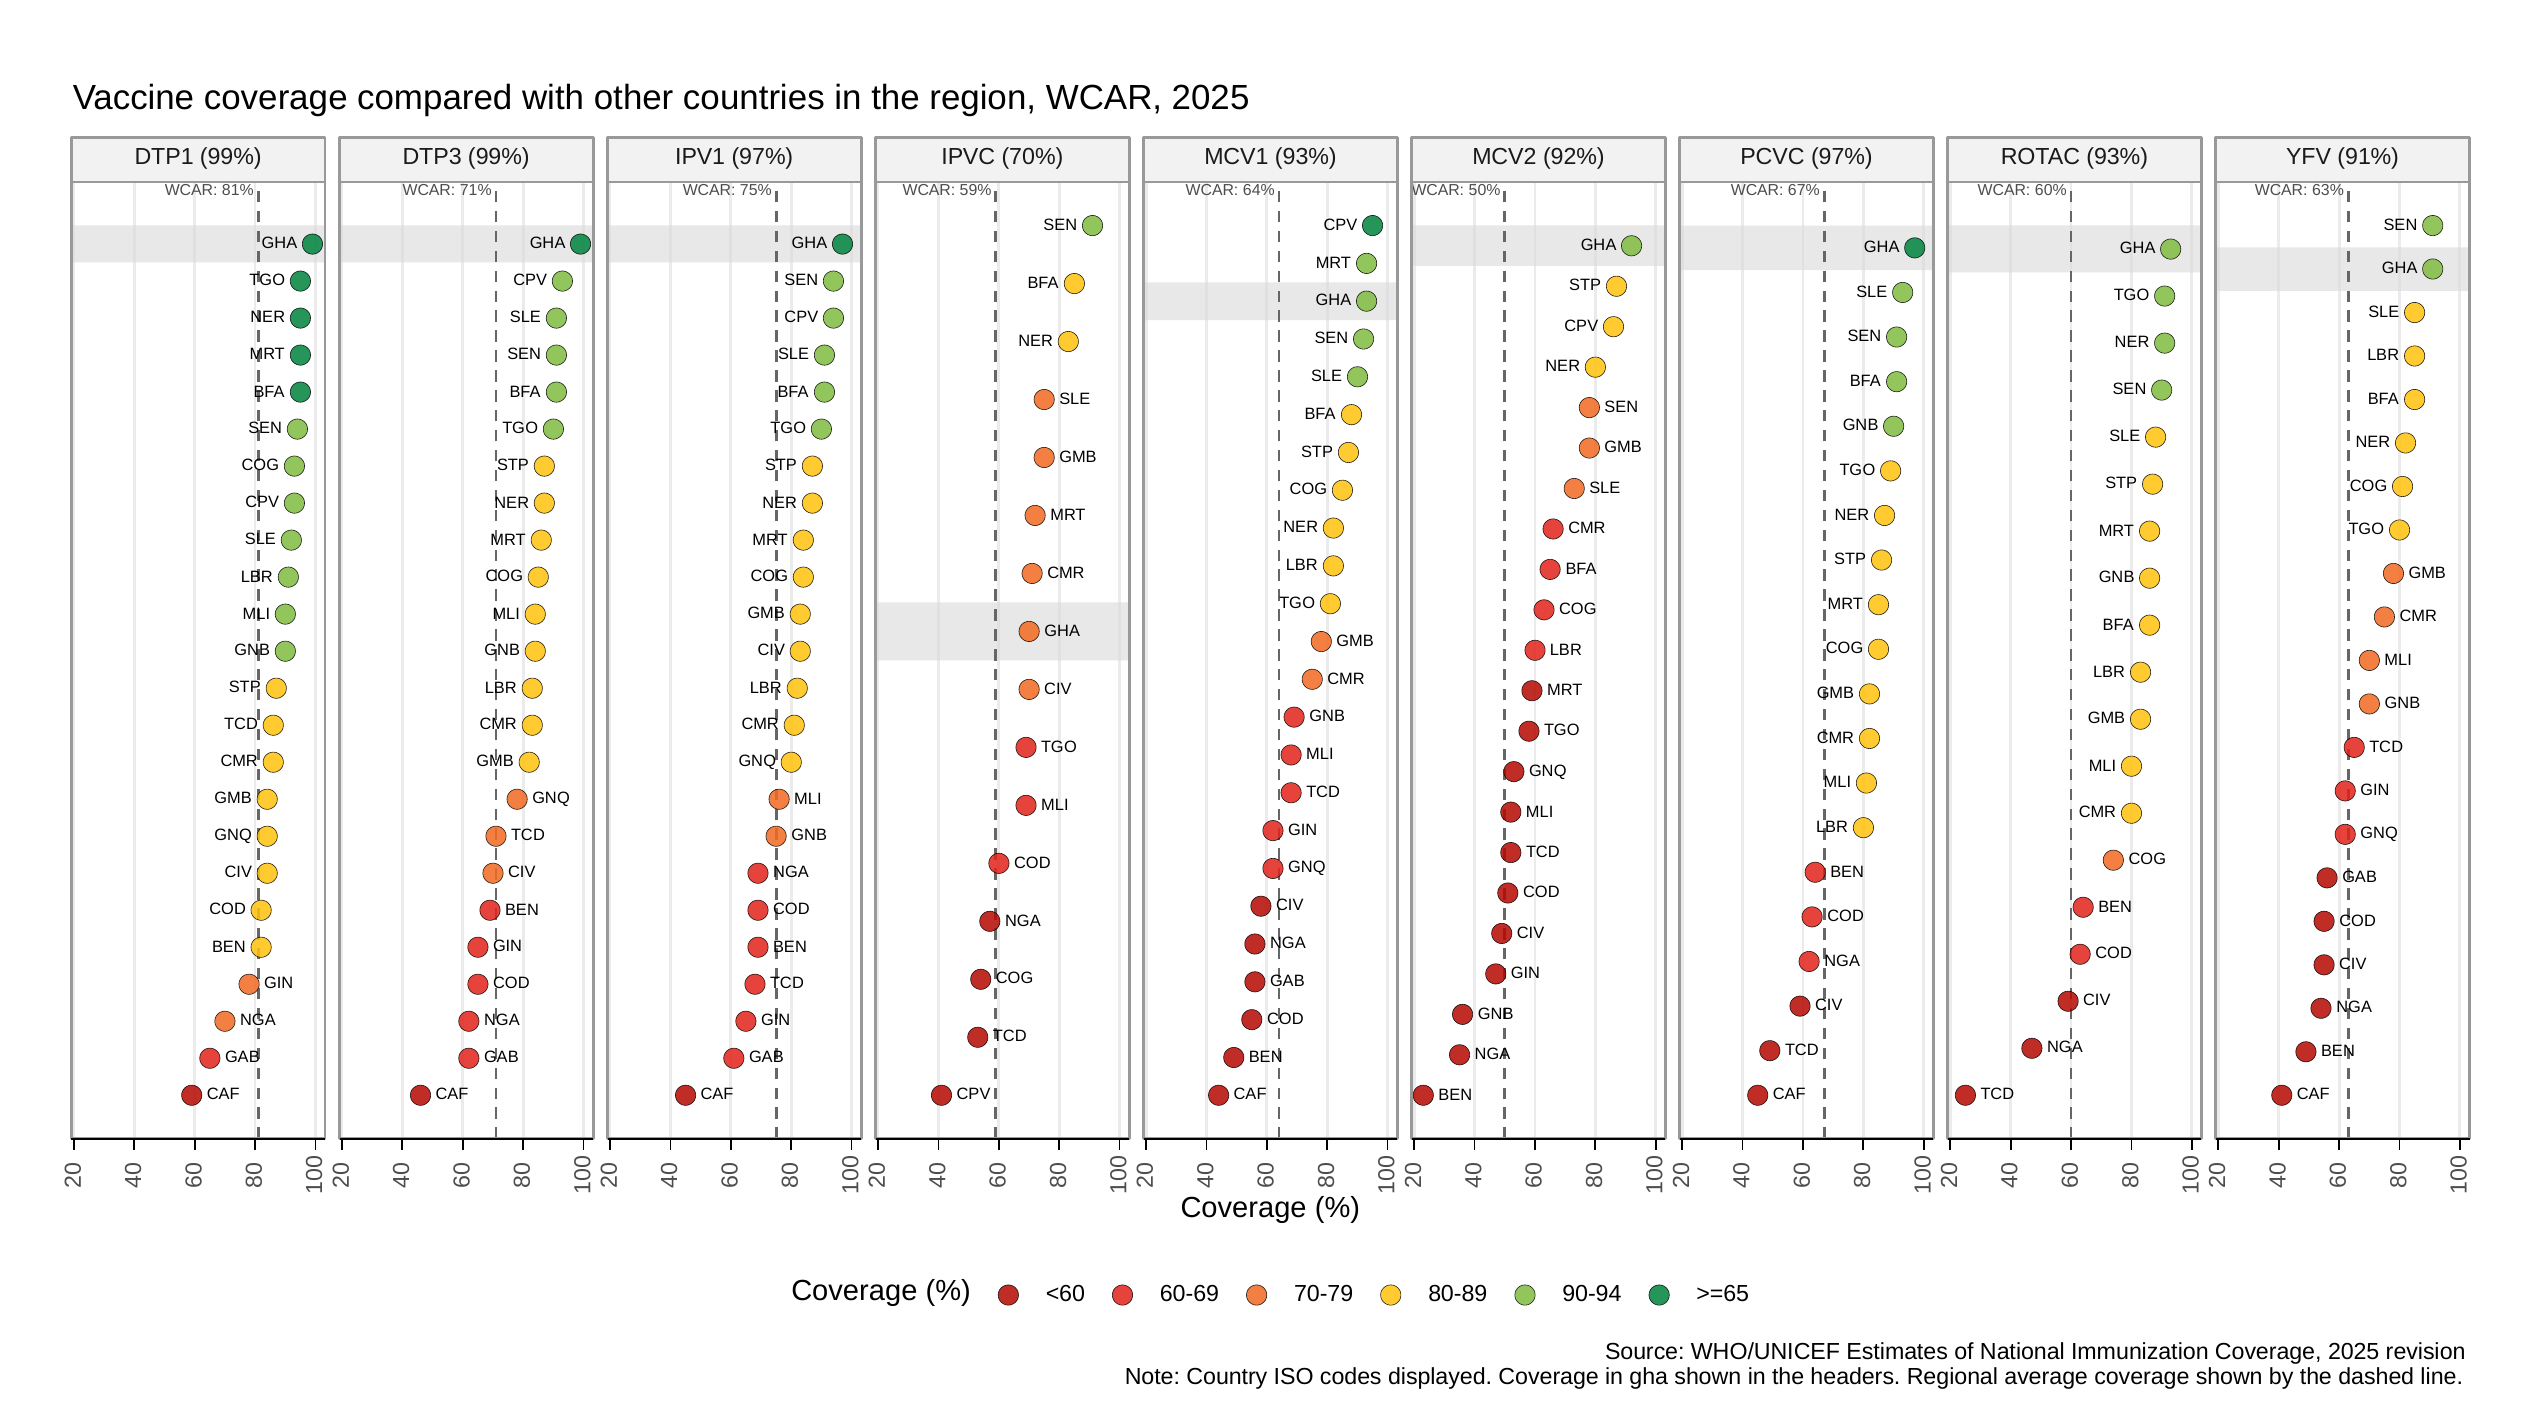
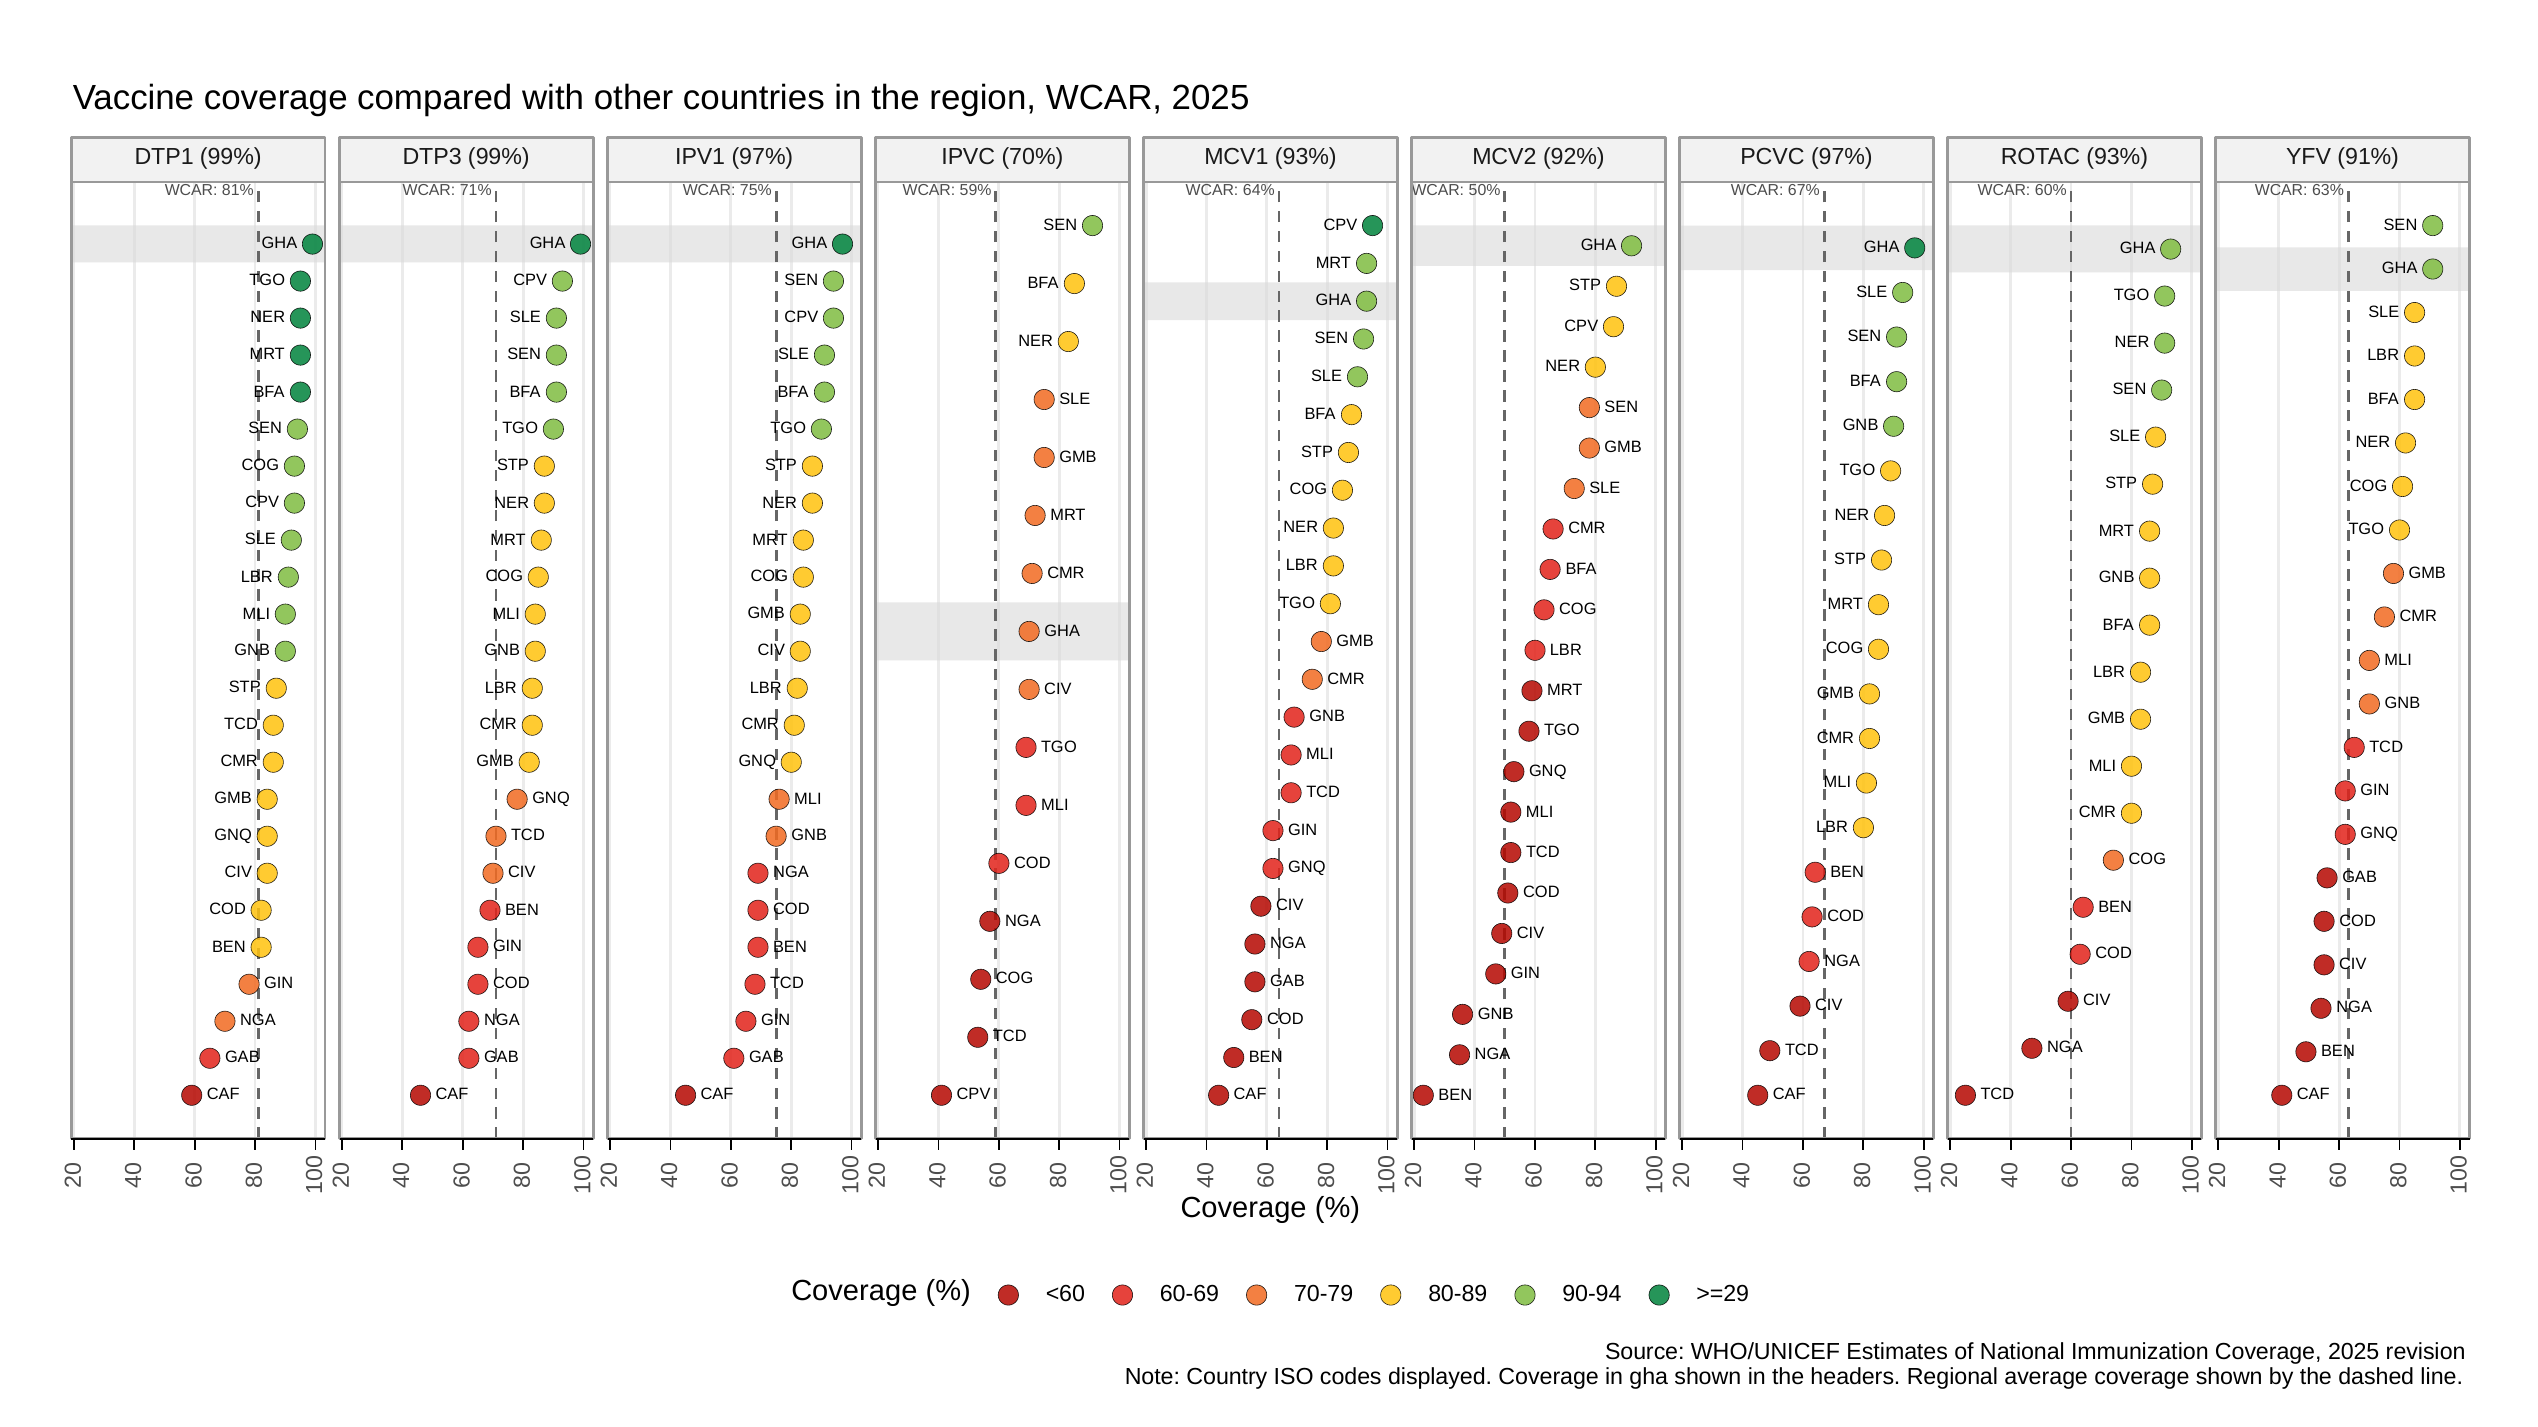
>=65: >=65 -> >=29
